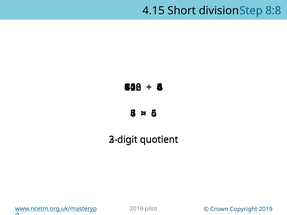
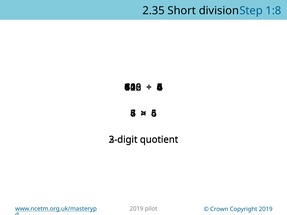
4.15: 4.15 -> 2.35
8:8: 8:8 -> 1:8
